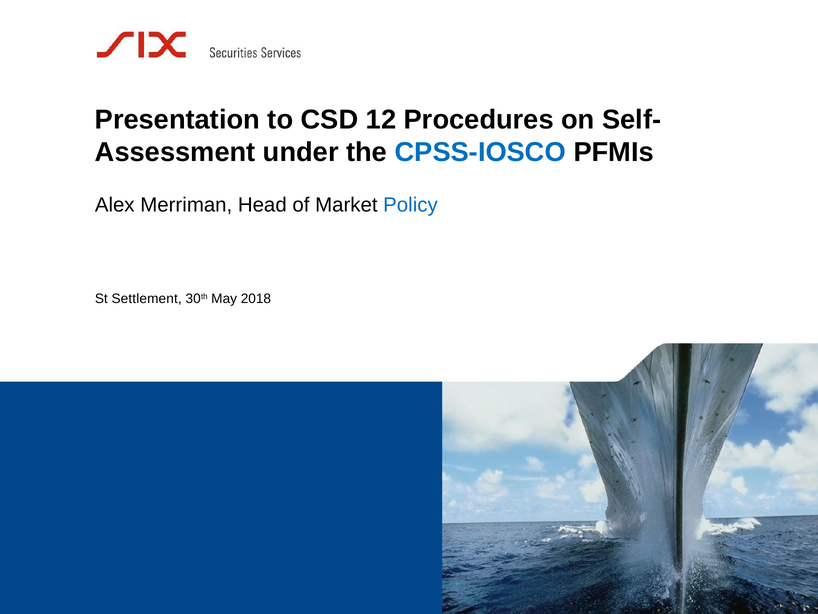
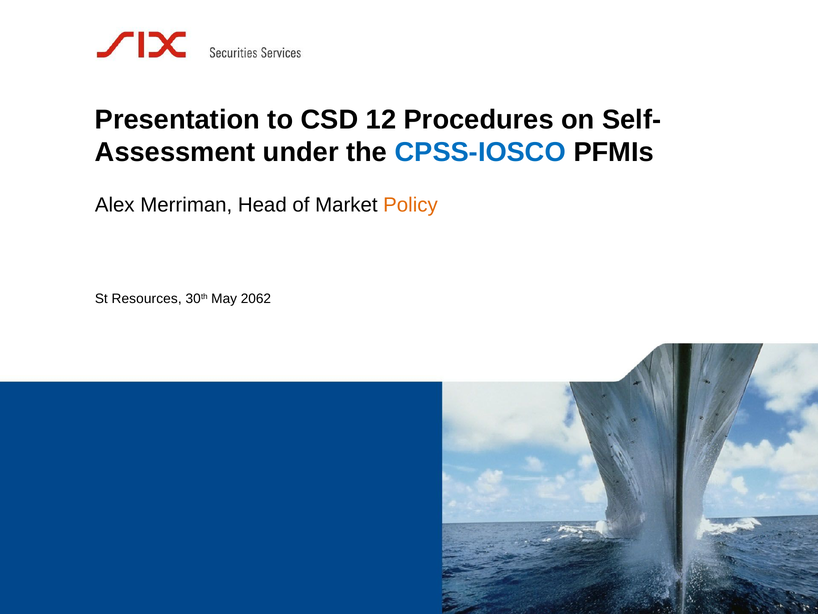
Policy colour: blue -> orange
Settlement: Settlement -> Resources
2018: 2018 -> 2062
